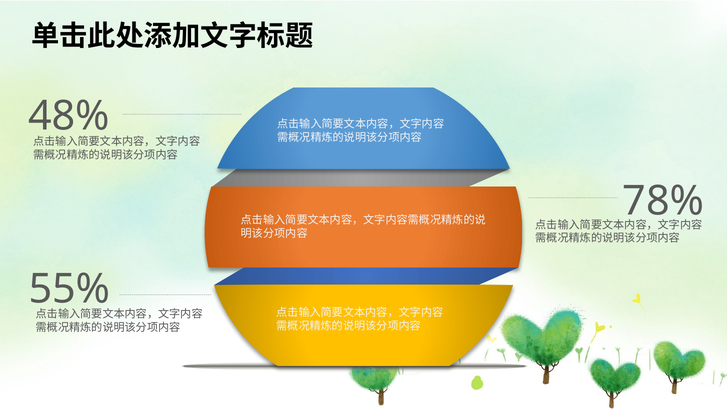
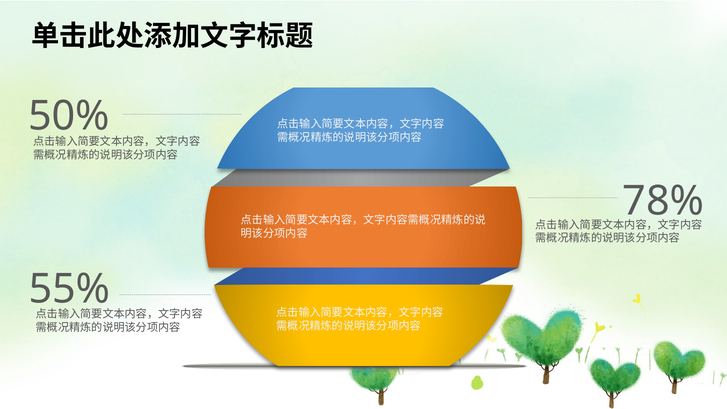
48%: 48% -> 50%
